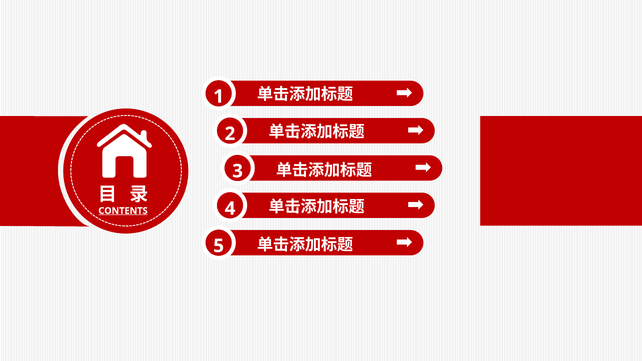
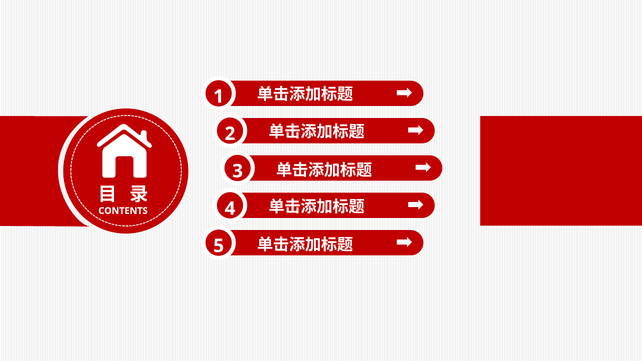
CONTENTS underline: present -> none
